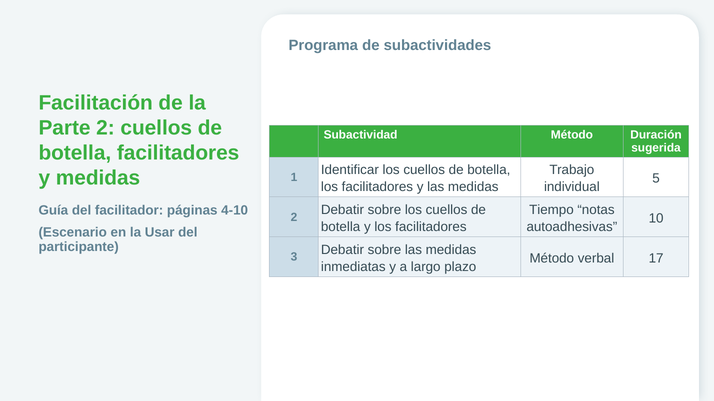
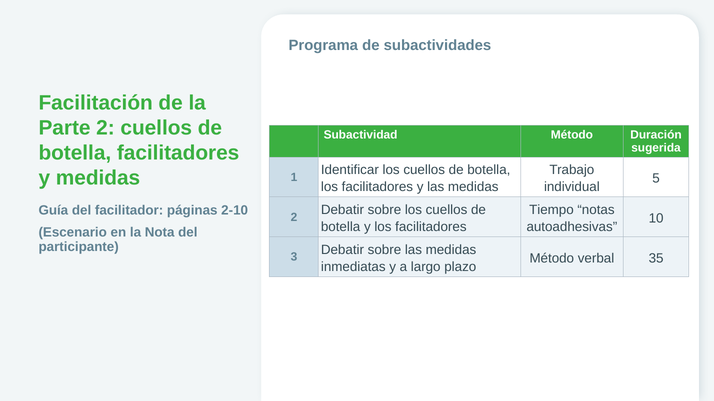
4-10: 4-10 -> 2-10
Usar: Usar -> Nota
17: 17 -> 35
